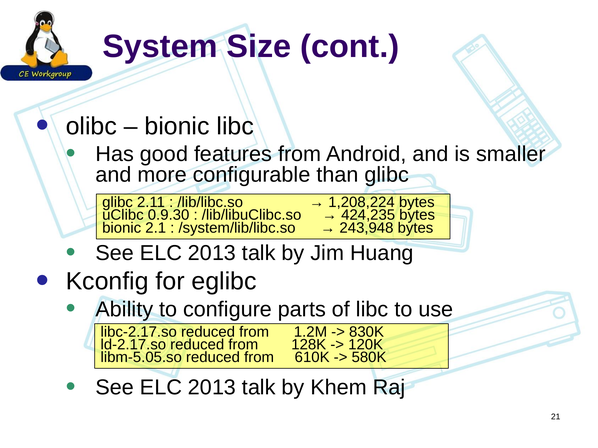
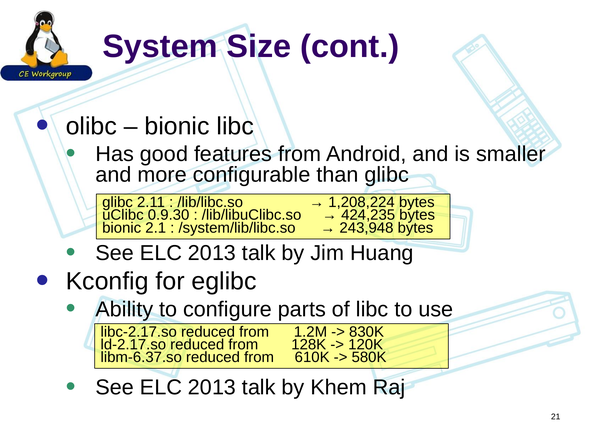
libm-5.05.so: libm-5.05.so -> libm-6.37.so
